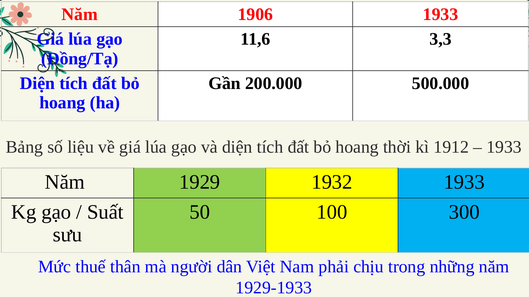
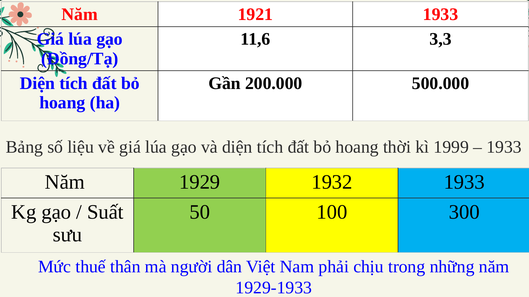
1906: 1906 -> 1921
1912: 1912 -> 1999
